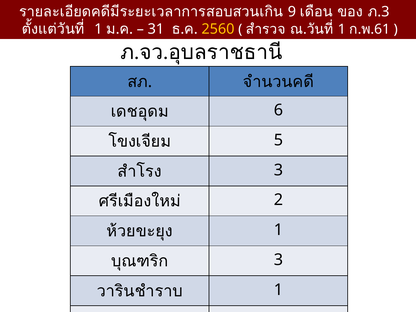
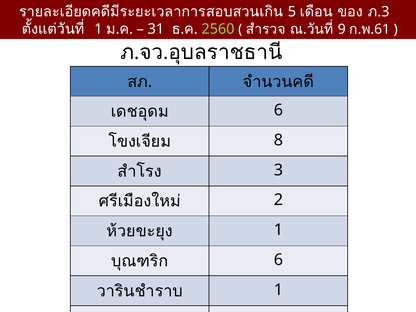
9: 9 -> 5
2560 colour: yellow -> light green
1 at (342, 29): 1 -> 9
5: 5 -> 8
3 at (278, 260): 3 -> 6
